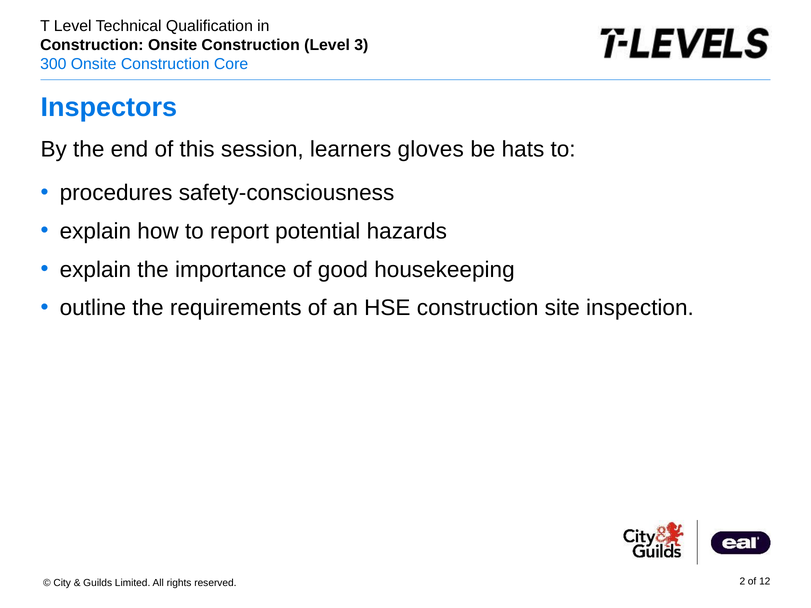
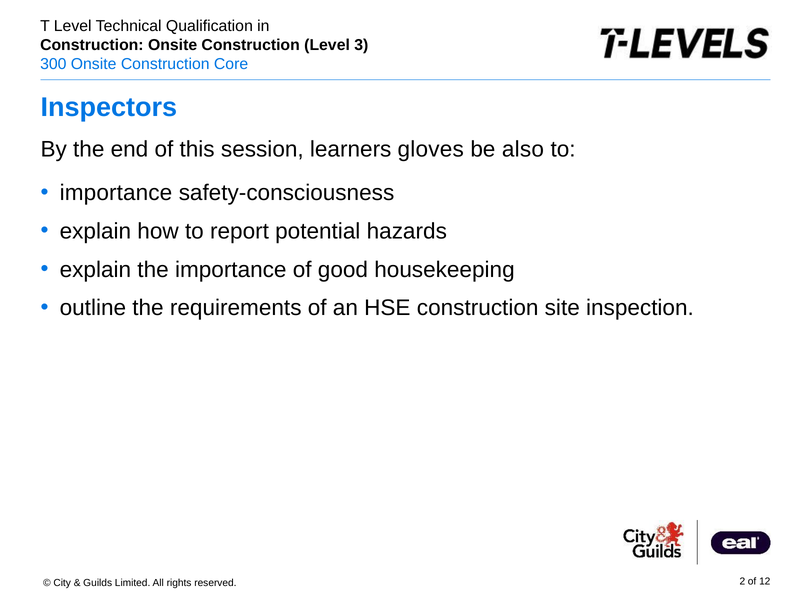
hats: hats -> also
procedures at (116, 193): procedures -> importance
